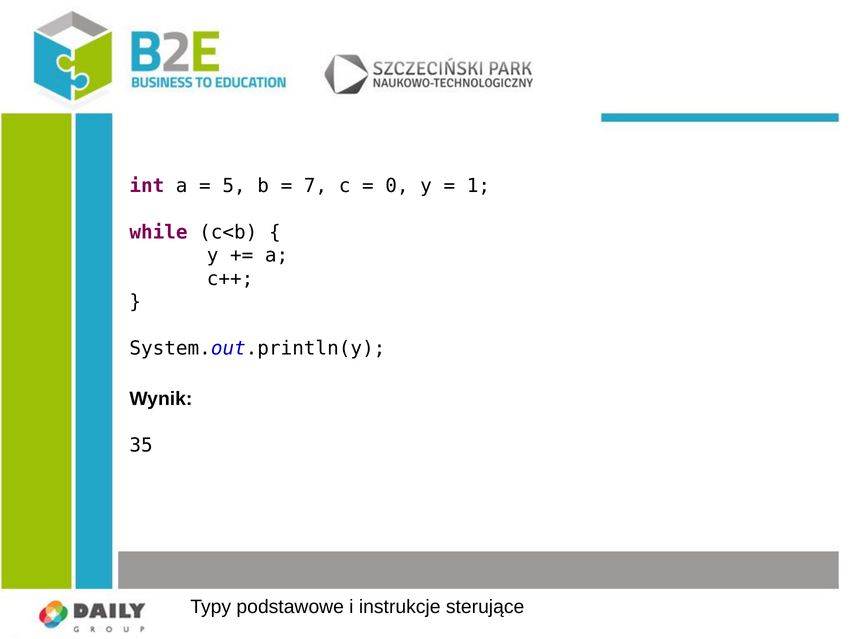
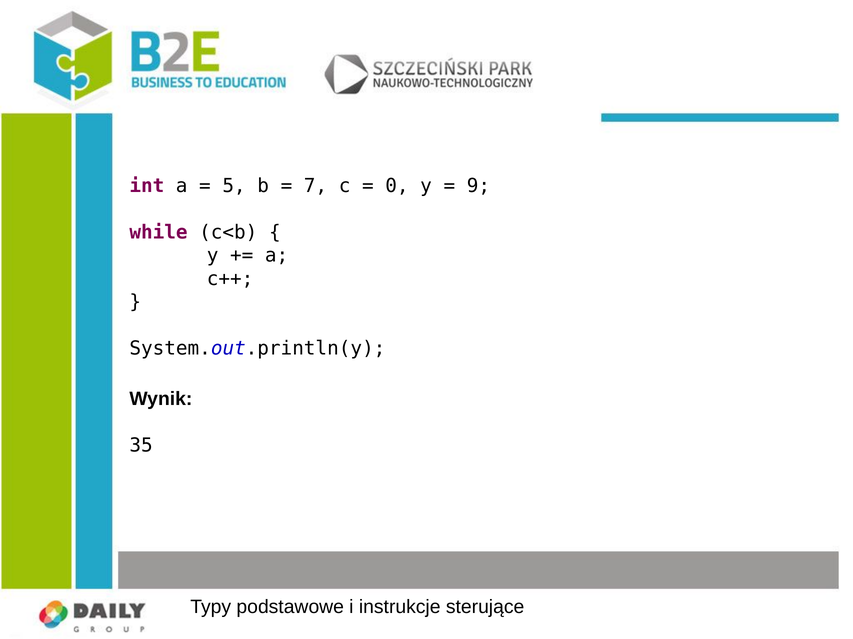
1: 1 -> 9
